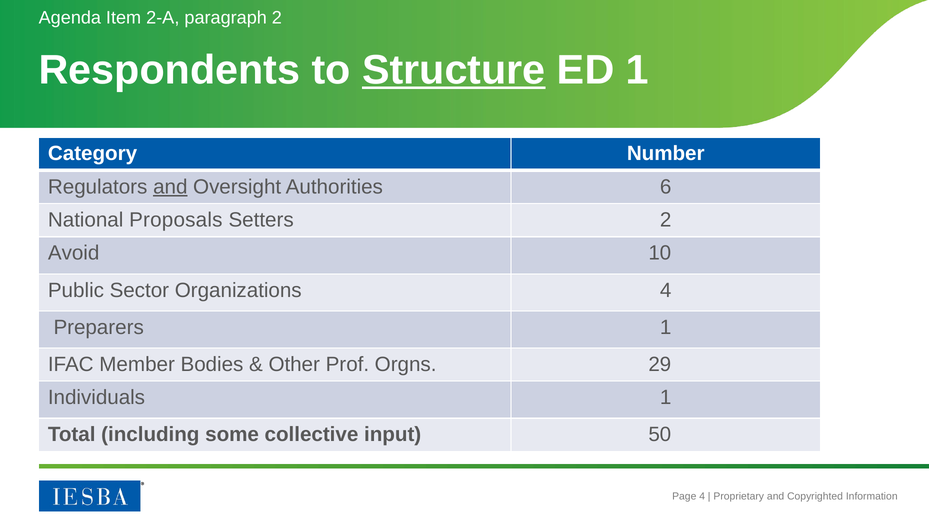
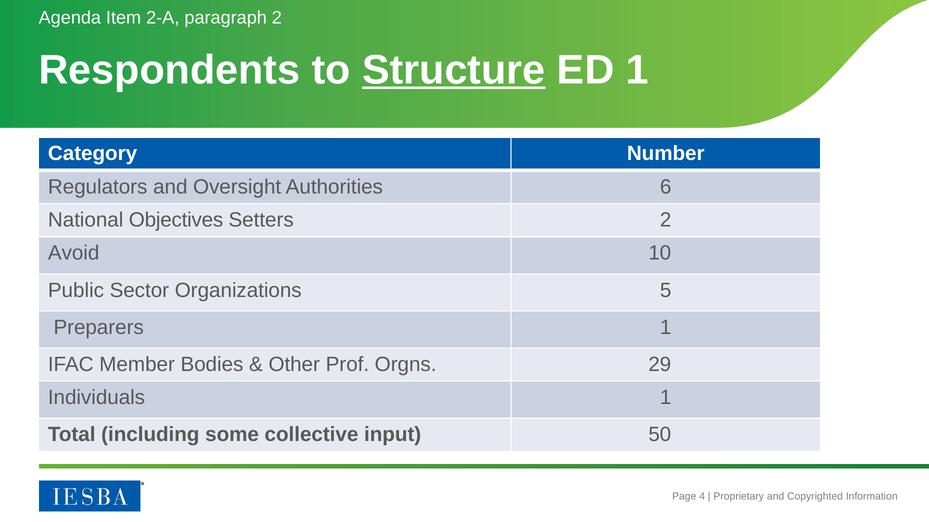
and at (170, 187) underline: present -> none
Proposals: Proposals -> Objectives
Organizations 4: 4 -> 5
